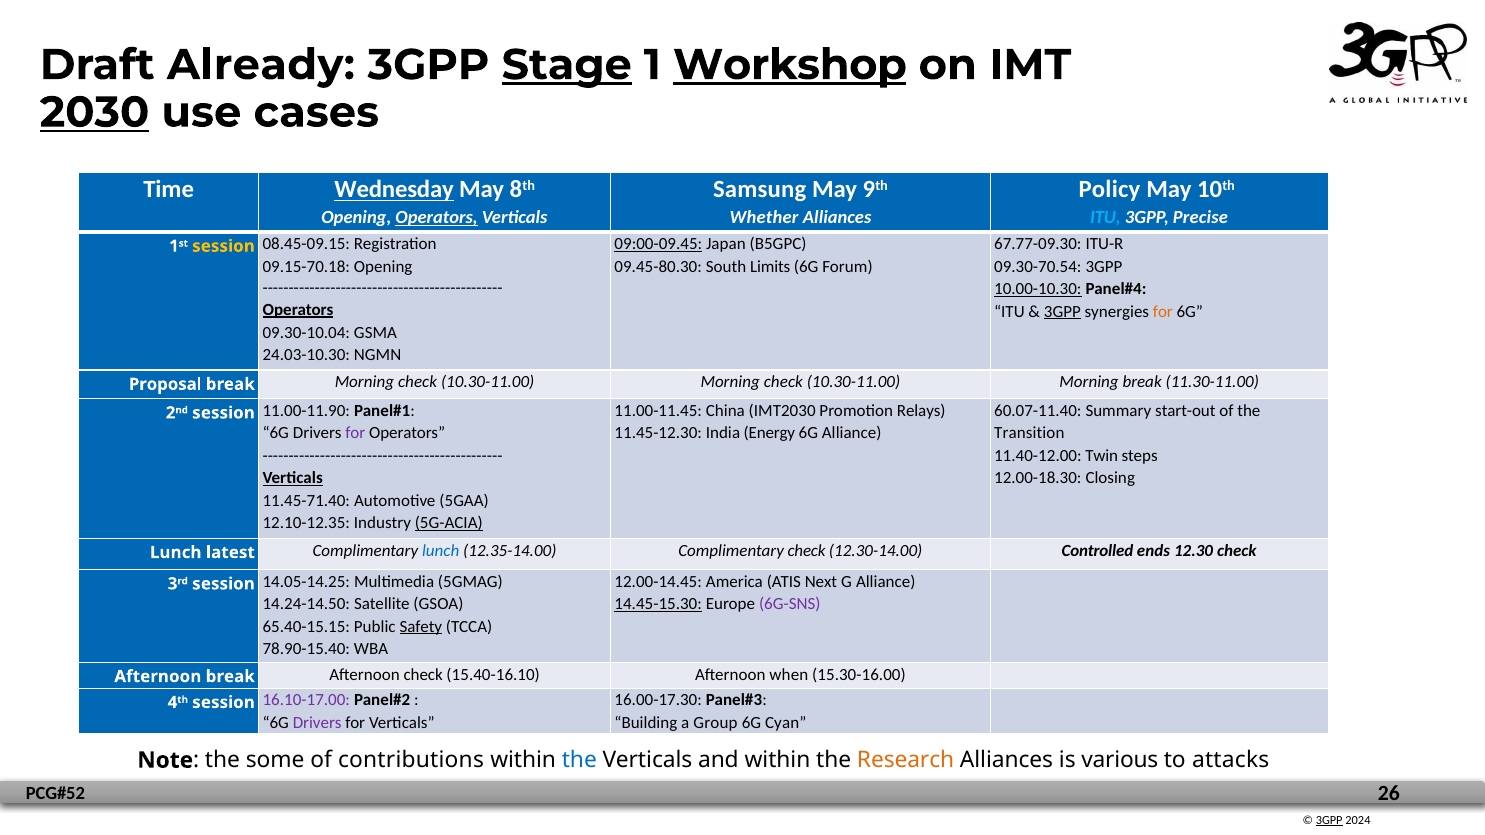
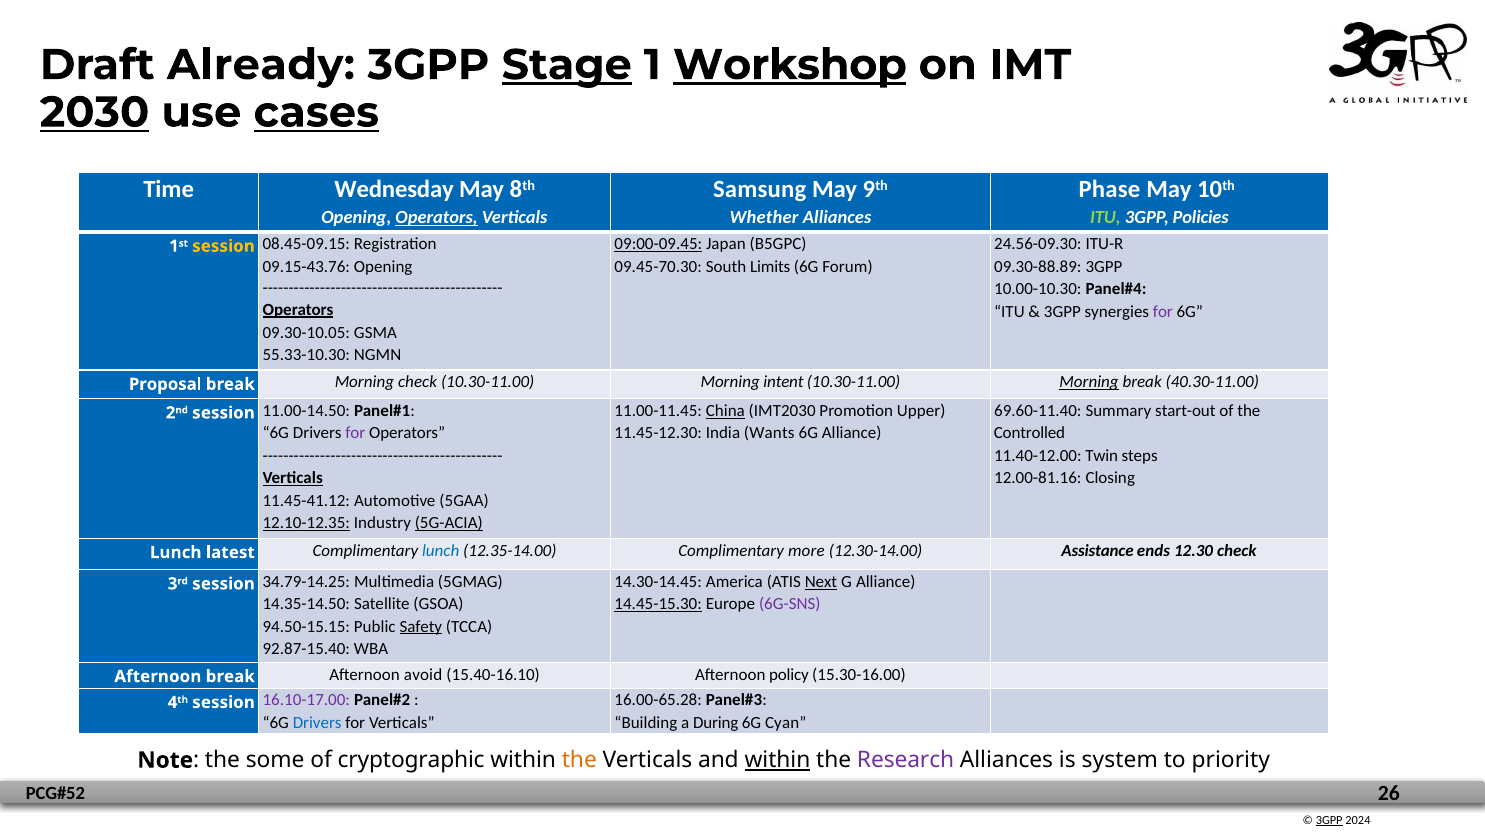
cases underline: none -> present
Wednesday underline: present -> none
Policy: Policy -> Phase
ITU at (1105, 218) colour: light blue -> light green
Precise: Precise -> Policies
67.77-09.30: 67.77-09.30 -> 24.56-09.30
09.15-70.18: 09.15-70.18 -> 09.15-43.76
09.45-80.30: 09.45-80.30 -> 09.45-70.30
09.30-70.54: 09.30-70.54 -> 09.30-88.89
10.00-10.30 underline: present -> none
3GPP at (1062, 312) underline: present -> none
for at (1163, 312) colour: orange -> purple
09.30-10.04: 09.30-10.04 -> 09.30-10.05
24.03-10.30: 24.03-10.30 -> 55.33-10.30
10.30-11.00 Morning check: check -> intent
Morning at (1089, 382) underline: none -> present
11.30-11.00: 11.30-11.00 -> 40.30-11.00
China underline: none -> present
Relays: Relays -> Upper
60.07-11.40: 60.07-11.40 -> 69.60-11.40
11.00-11.90: 11.00-11.90 -> 11.00-14.50
Energy: Energy -> Wants
Transition: Transition -> Controlled
12.00-18.30: 12.00-18.30 -> 12.00-81.16
11.45-71.40: 11.45-71.40 -> 11.45-41.12
12.10-12.35 underline: none -> present
Complimentary check: check -> more
Controlled: Controlled -> Assistance
12.00-14.45: 12.00-14.45 -> 14.30-14.45
Next underline: none -> present
14.05-14.25: 14.05-14.25 -> 34.79-14.25
14.24-14.50: 14.24-14.50 -> 14.35-14.50
65.40-15.15: 65.40-15.15 -> 94.50-15.15
78.90-15.40: 78.90-15.40 -> 92.87-15.40
Afternoon check: check -> avoid
when: when -> policy
16.00-17.30: 16.00-17.30 -> 16.00-65.28
Drivers at (317, 723) colour: purple -> blue
Group: Group -> During
contributions: contributions -> cryptographic
the at (579, 760) colour: blue -> orange
within at (777, 760) underline: none -> present
Research colour: orange -> purple
various: various -> system
attacks: attacks -> priority
